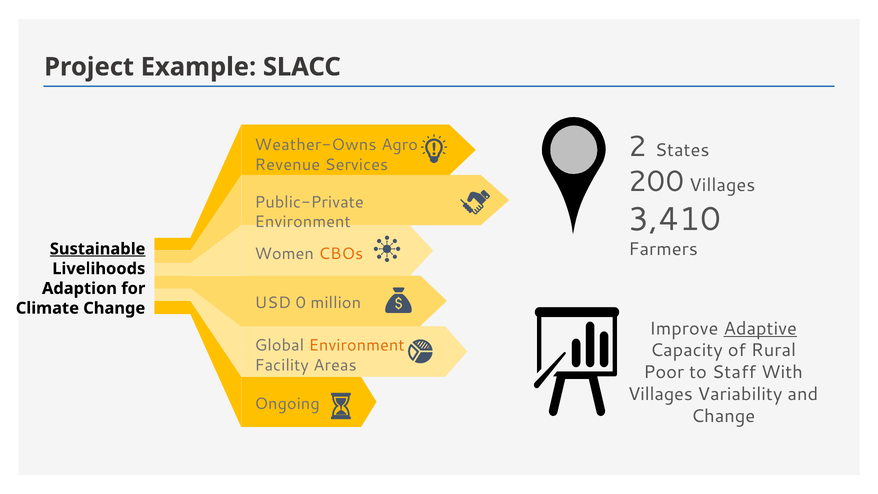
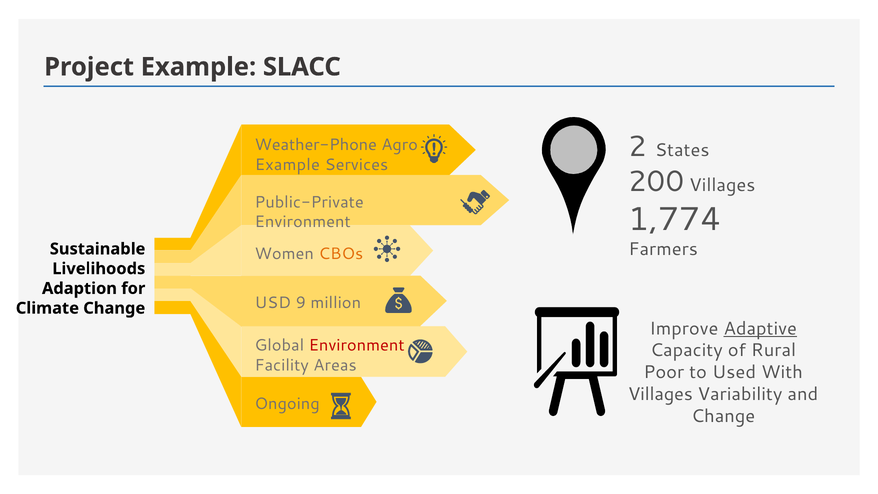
Weather-Owns: Weather-Owns -> Weather-Phone
Revenue at (287, 165): Revenue -> Example
3,410: 3,410 -> 1,774
Sustainable underline: present -> none
0: 0 -> 9
Environment at (357, 345) colour: orange -> red
Staff: Staff -> Used
